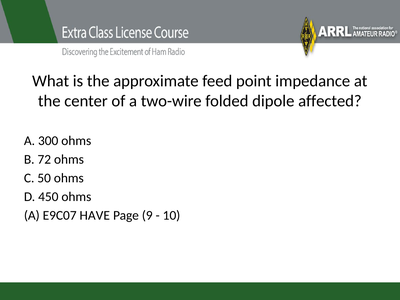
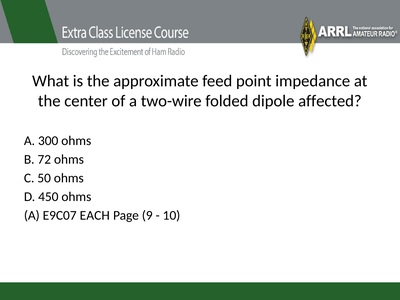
HAVE: HAVE -> EACH
